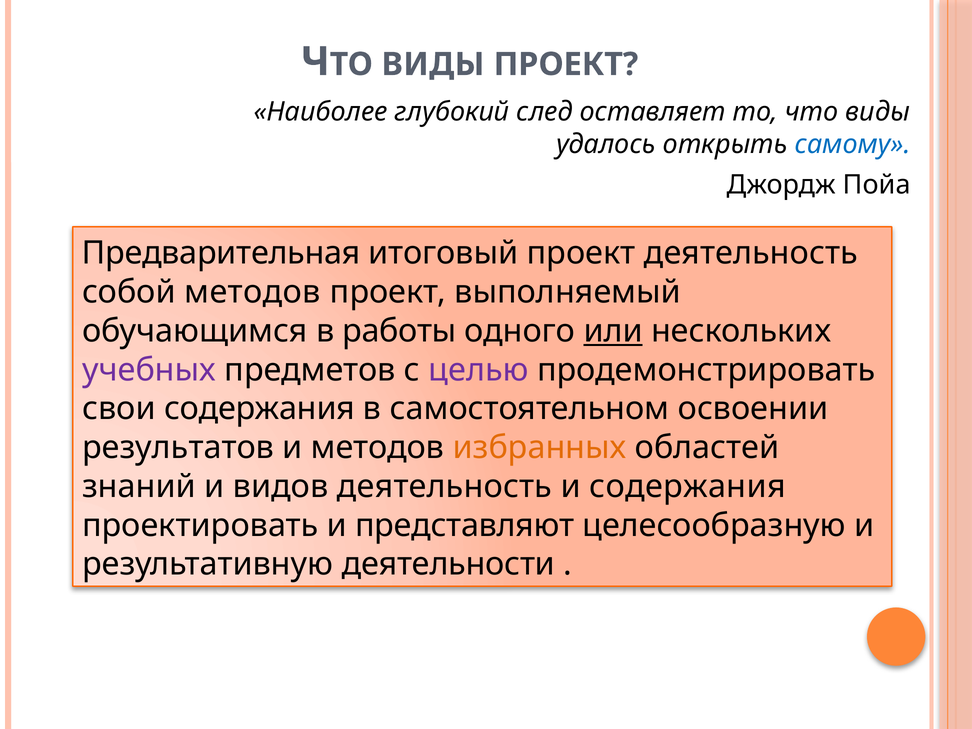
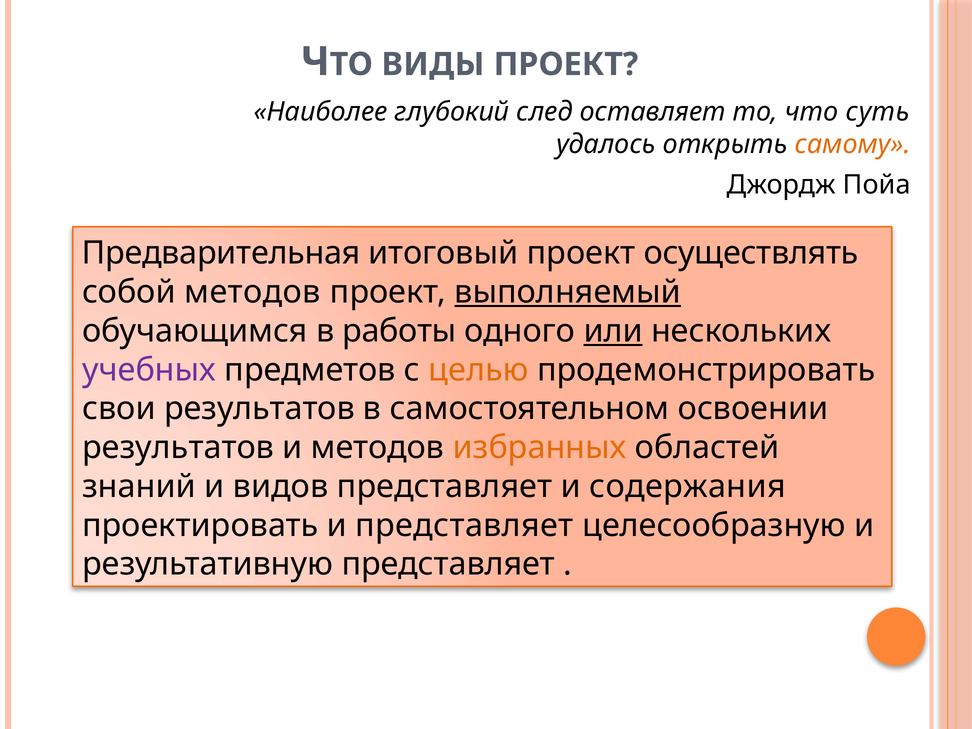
что виды: виды -> суть
самому colour: blue -> orange
проект деятельность: деятельность -> осуществлять
выполняемый underline: none -> present
целью colour: purple -> orange
свои содержания: содержания -> результатов
видов деятельность: деятельность -> представляет
и представляют: представляют -> представляет
результативную деятельности: деятельности -> представляет
